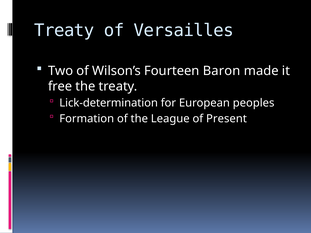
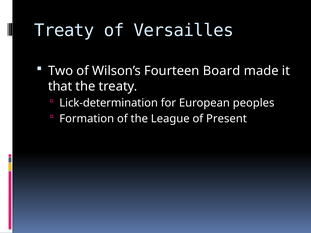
Baron: Baron -> Board
free: free -> that
